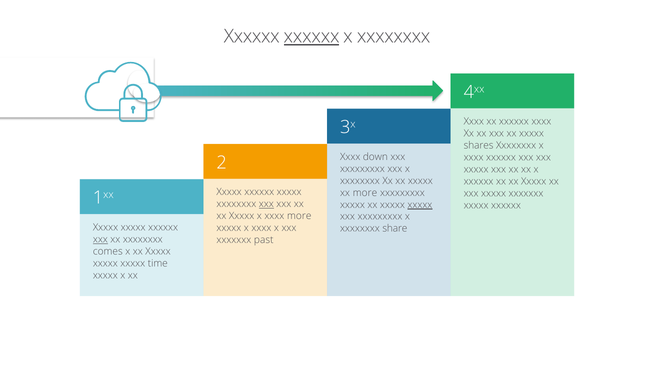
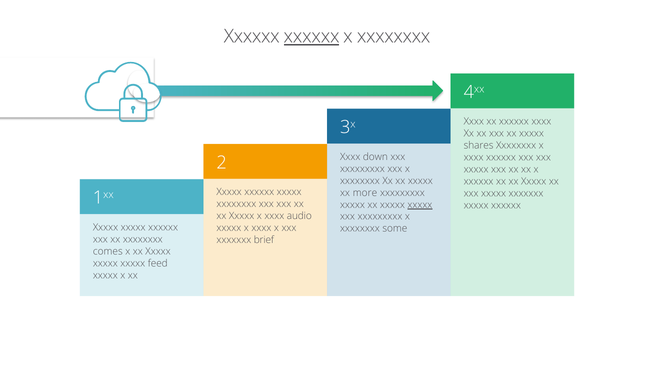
xxx at (266, 204) underline: present -> none
xxxx more: more -> audio
share: share -> some
xxx at (100, 239) underline: present -> none
past: past -> brief
time: time -> feed
